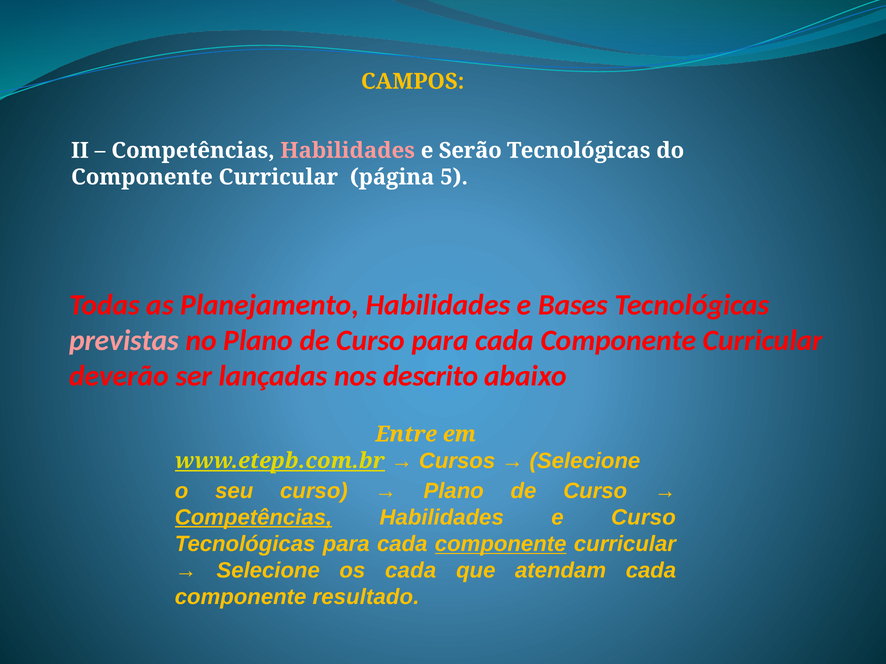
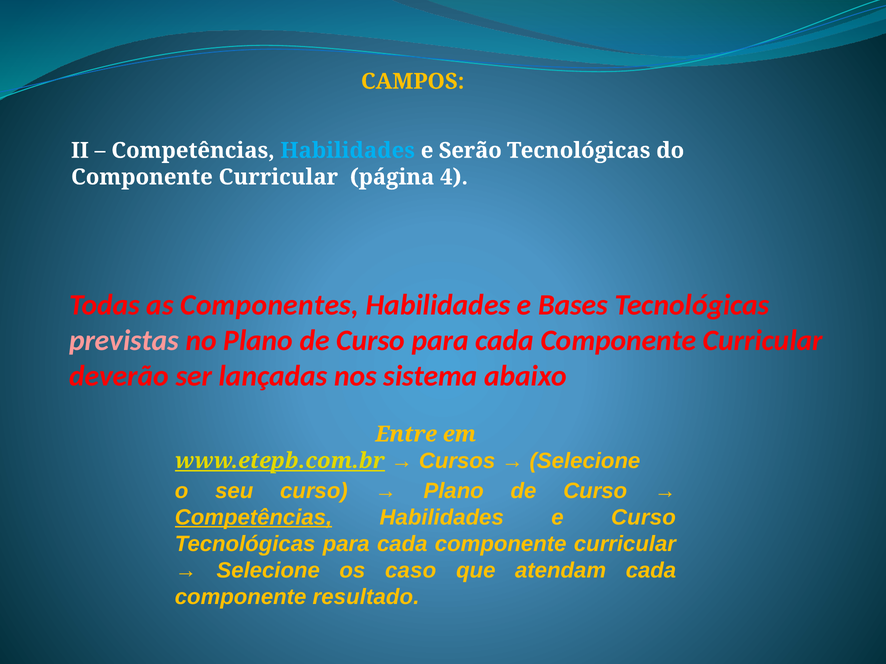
Habilidades at (348, 151) colour: pink -> light blue
5: 5 -> 4
Planejamento: Planejamento -> Componentes
descrito: descrito -> sistema
componente at (501, 544) underline: present -> none
os cada: cada -> caso
